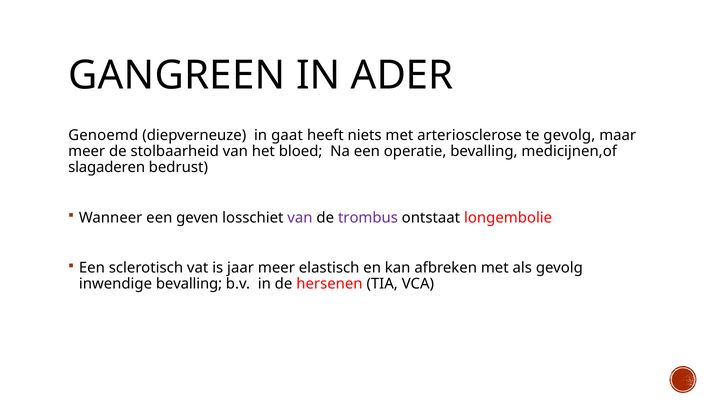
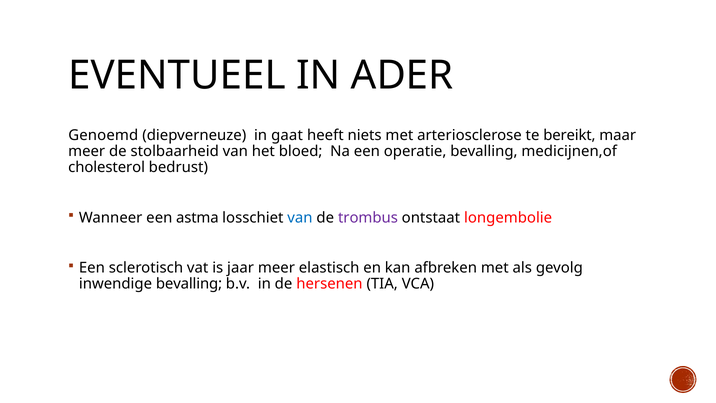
GANGREEN: GANGREEN -> EVENTUEEL
te gevolg: gevolg -> bereikt
slagaderen: slagaderen -> cholesterol
geven: geven -> astma
van at (300, 218) colour: purple -> blue
